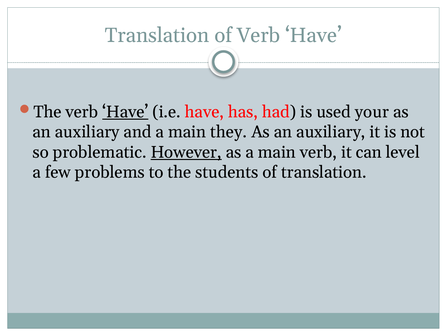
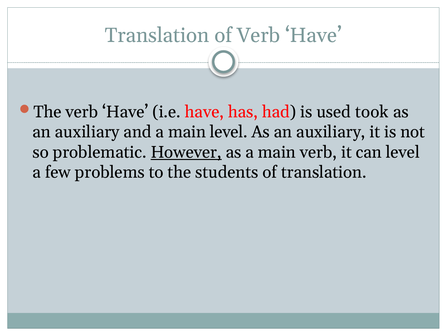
Have at (125, 112) underline: present -> none
your: your -> took
main they: they -> level
